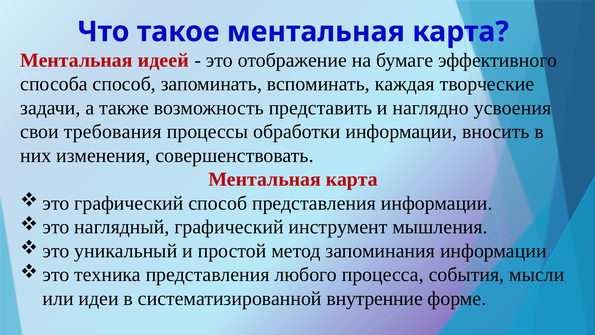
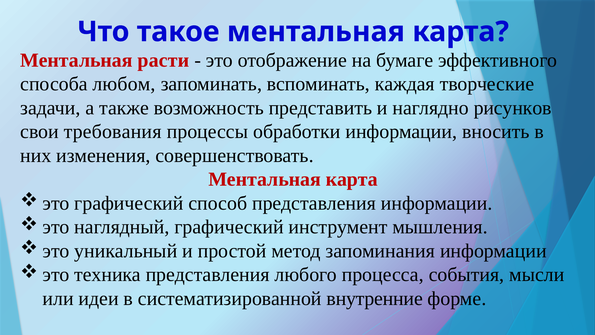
идеей: идеей -> расти
способа способ: способ -> любом
усвоения: усвоения -> рисунков
